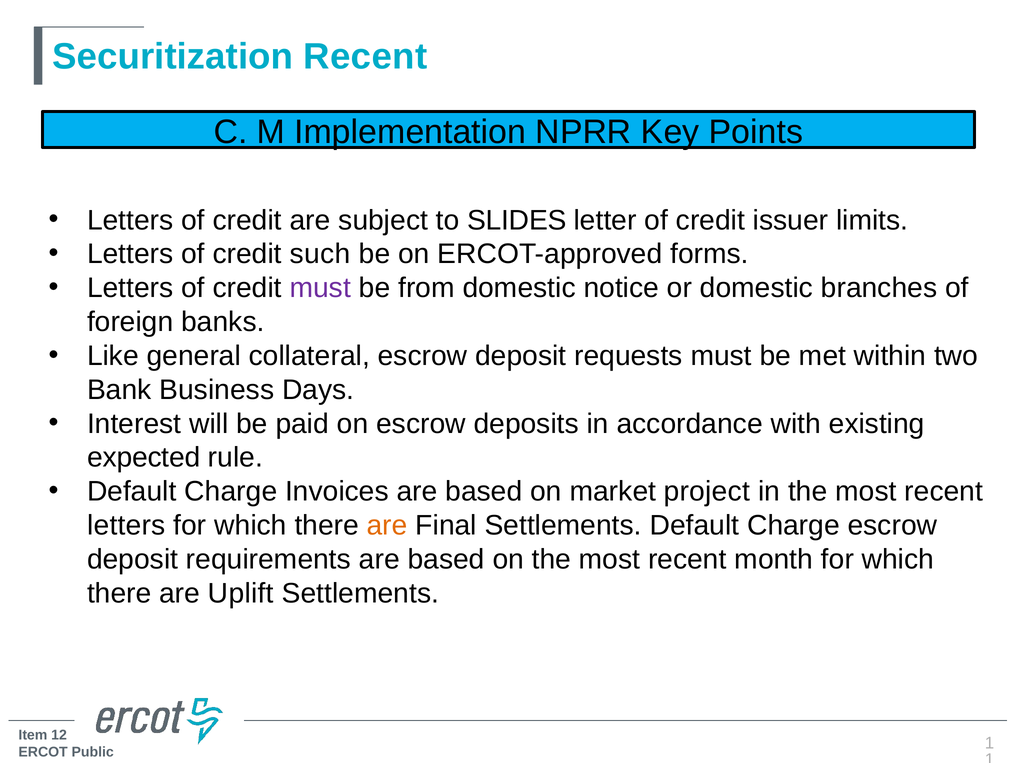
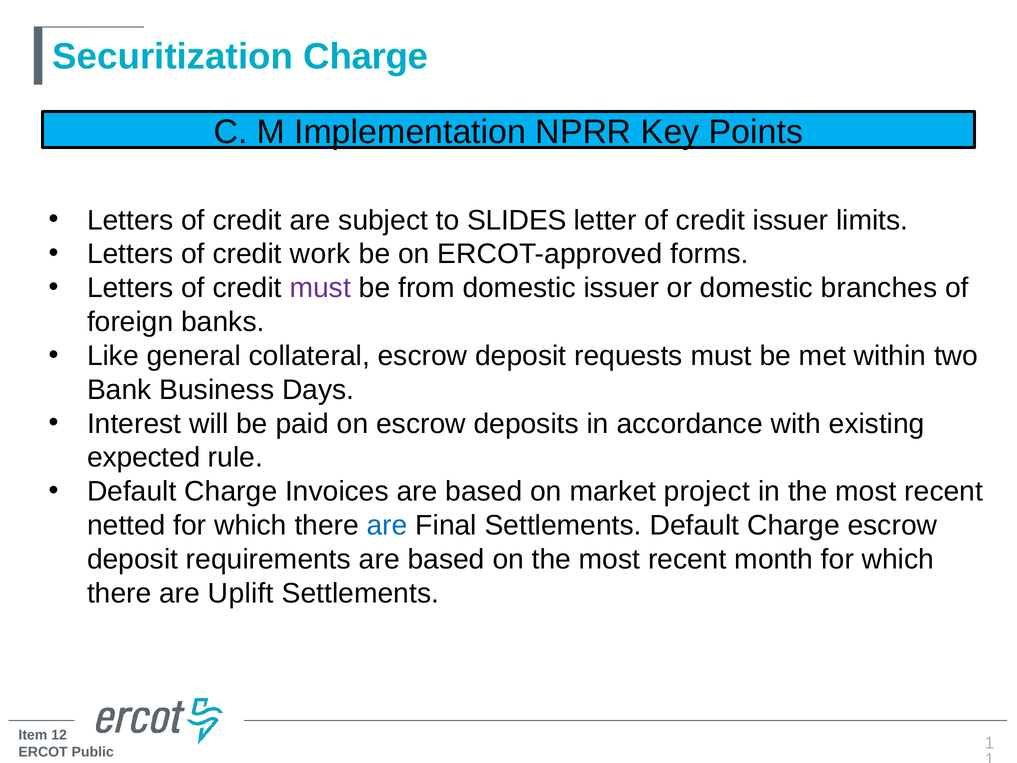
Securitization Recent: Recent -> Charge
such: such -> work
domestic notice: notice -> issuer
letters at (126, 525): letters -> netted
are at (387, 525) colour: orange -> blue
